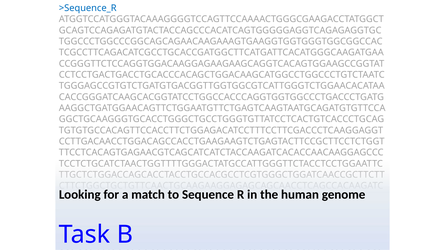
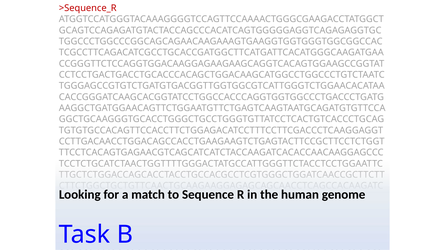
>Sequence_R colour: blue -> red
